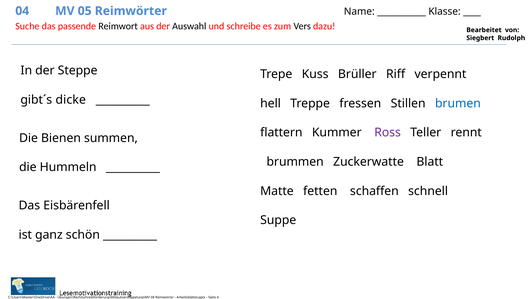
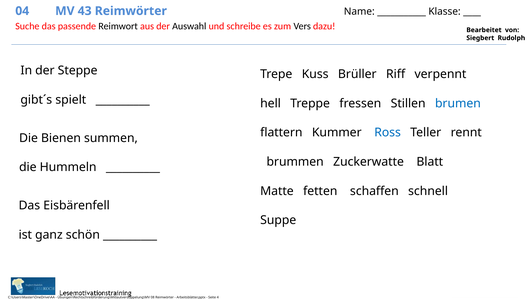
05: 05 -> 43
dicke: dicke -> spielt
Ross colour: purple -> blue
